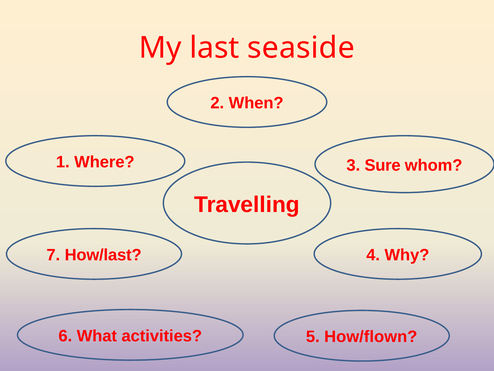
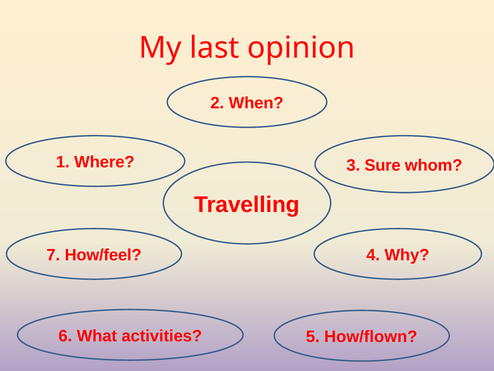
seaside: seaside -> opinion
How/last: How/last -> How/feel
